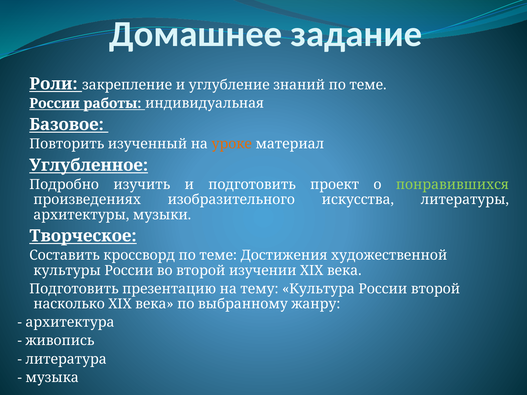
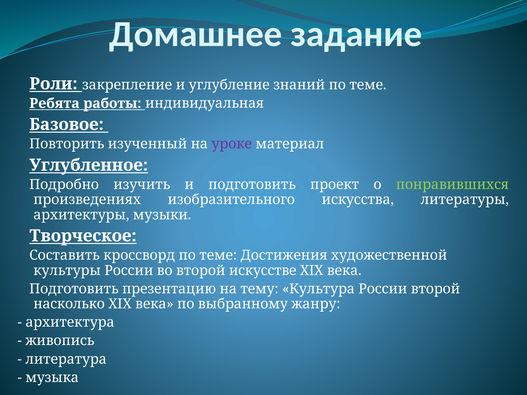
России at (55, 103): России -> Ребята
уроке colour: orange -> purple
изучении: изучении -> искусстве
